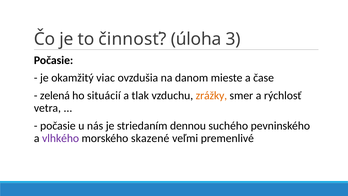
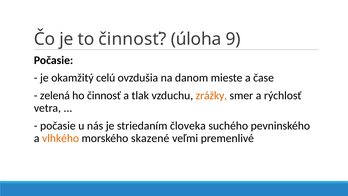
3: 3 -> 9
viac: viac -> celú
ho situácií: situácií -> činnosť
dennou: dennou -> človeka
vlhkého colour: purple -> orange
